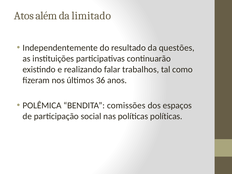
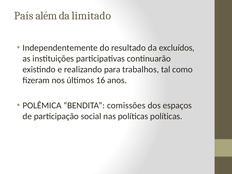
Atos: Atos -> País
questões: questões -> excluídos
falar: falar -> para
36: 36 -> 16
